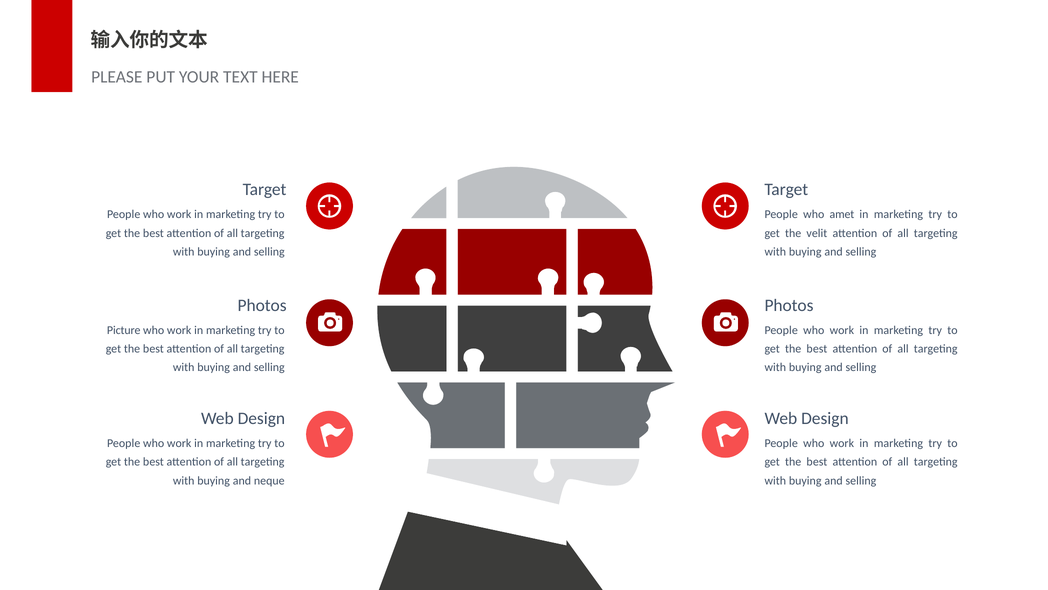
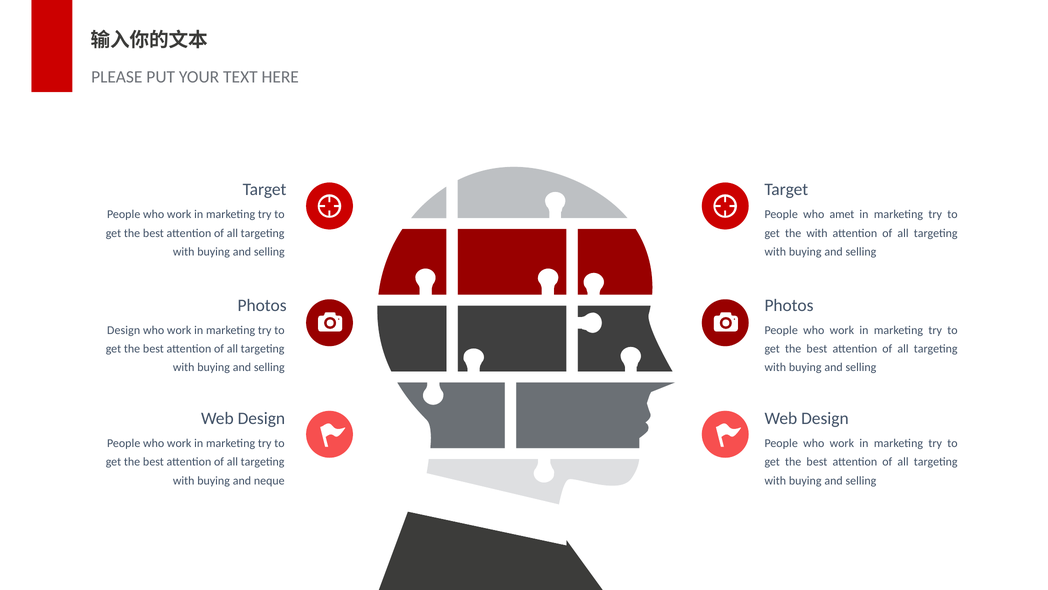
the velit: velit -> with
Picture at (124, 330): Picture -> Design
